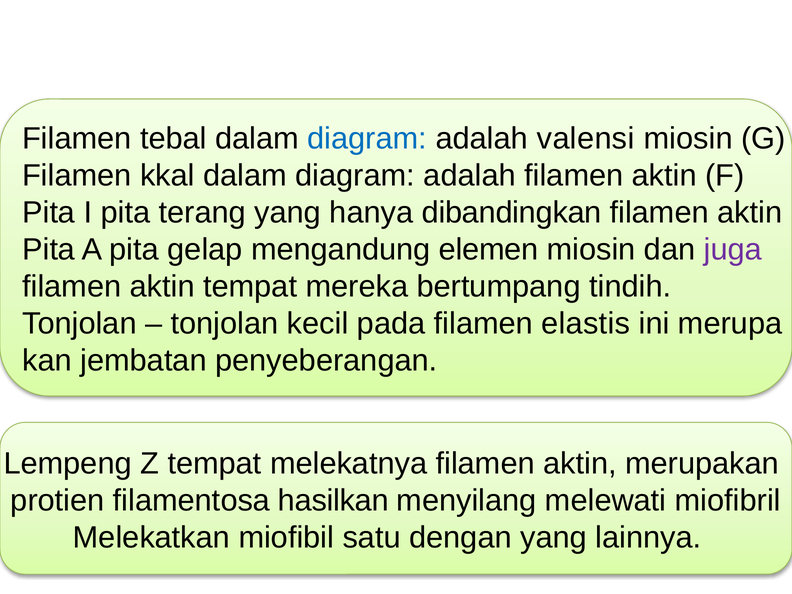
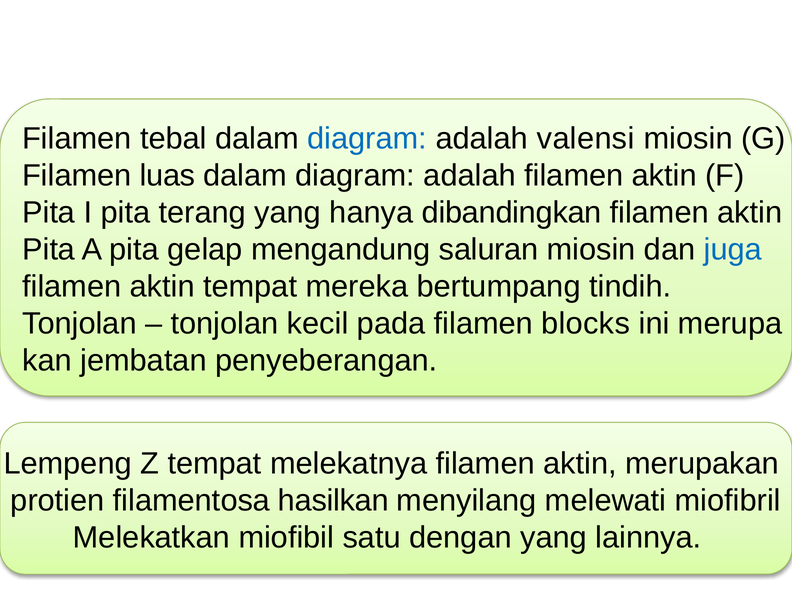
kkal: kkal -> luas
elemen: elemen -> saluran
juga colour: purple -> blue
elastis: elastis -> blocks
